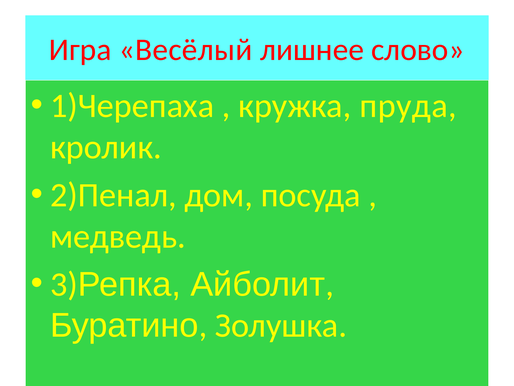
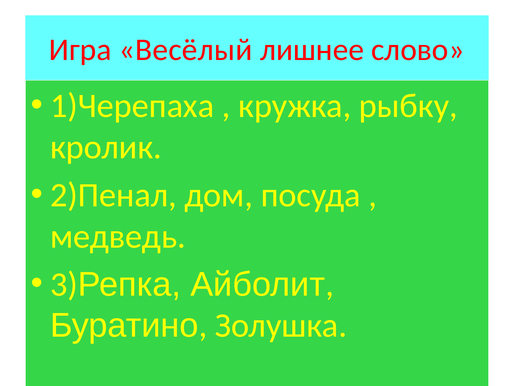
пруда: пруда -> рыбку
